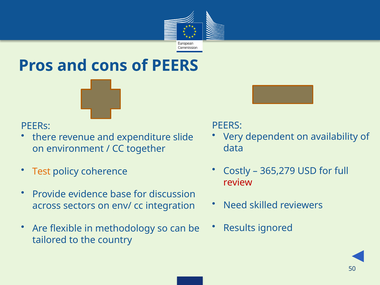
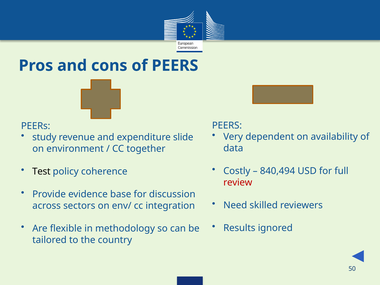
there: there -> study
365,279: 365,279 -> 840,494
Test colour: orange -> black
